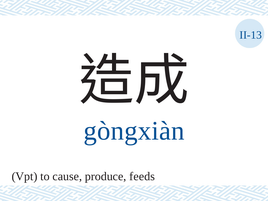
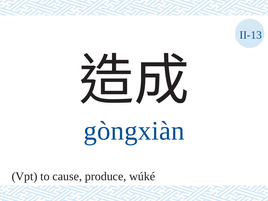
feeds: feeds -> wúké
